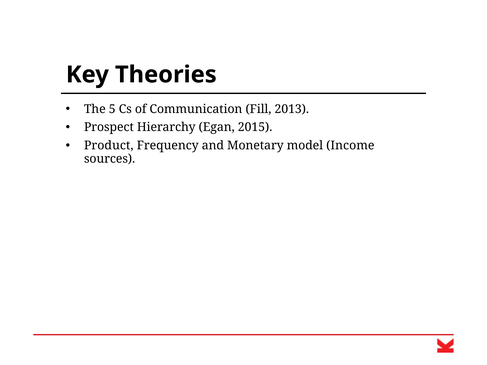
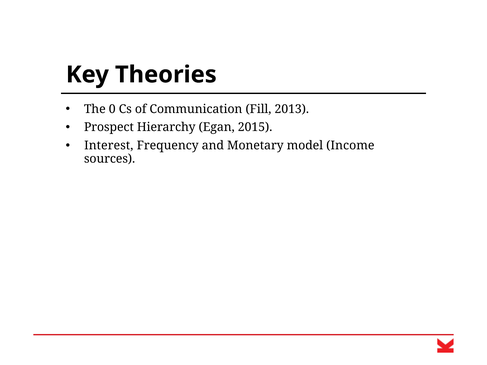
5: 5 -> 0
Product: Product -> Interest
